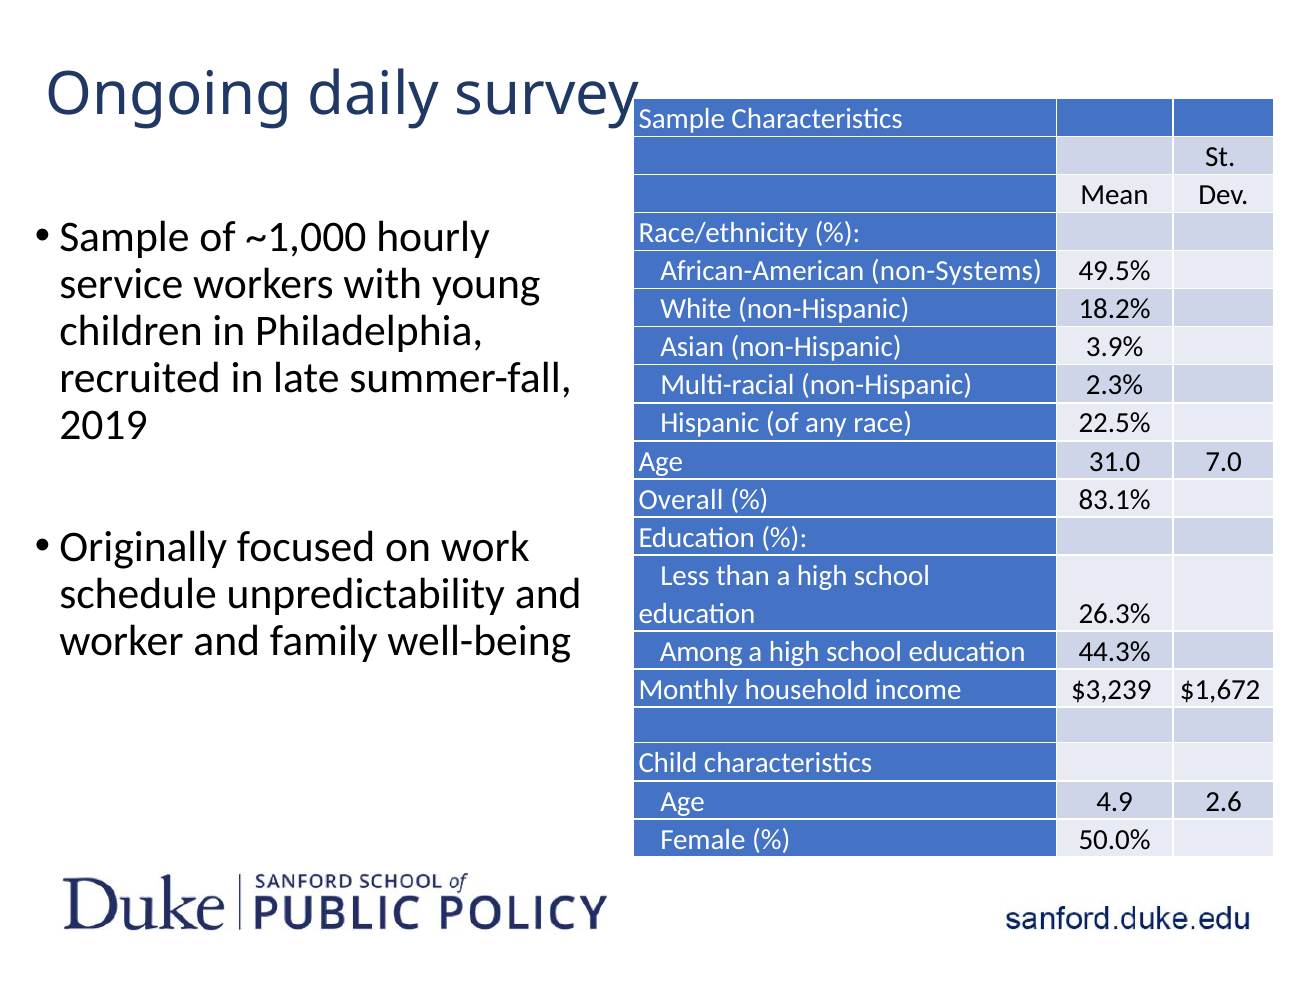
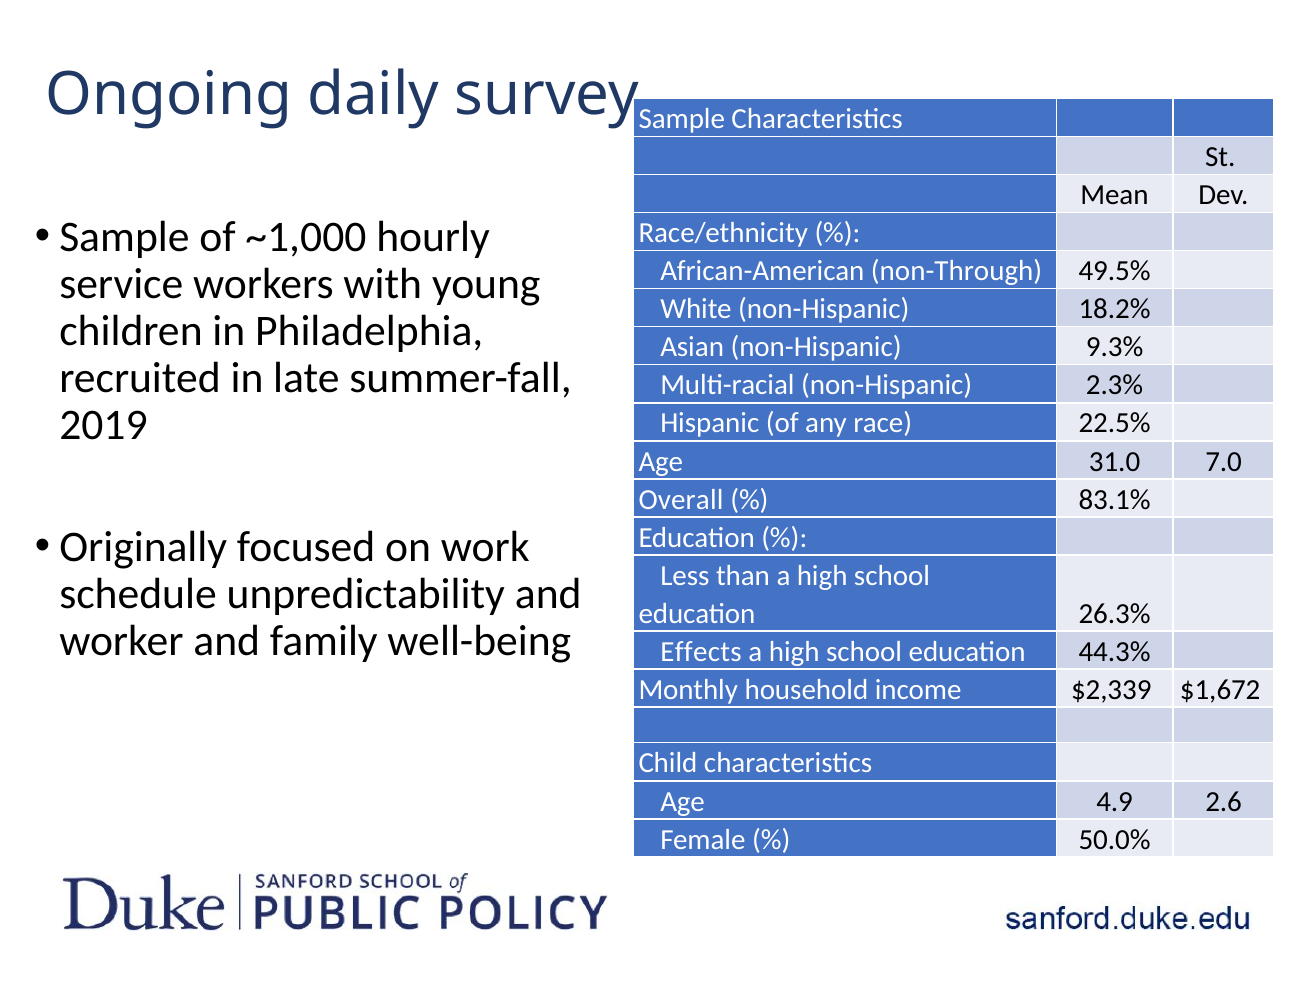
non-Systems: non-Systems -> non-Through
3.9%: 3.9% -> 9.3%
Among: Among -> Effects
$3,239: $3,239 -> $2,339
